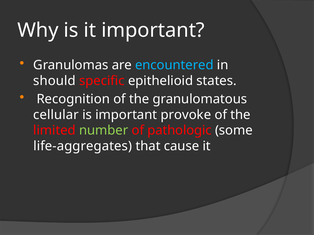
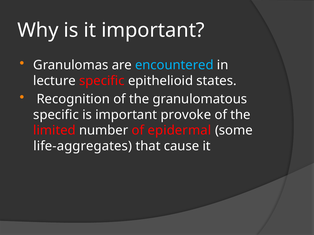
should: should -> lecture
cellular at (56, 115): cellular -> specific
number colour: light green -> white
pathologic: pathologic -> epidermal
